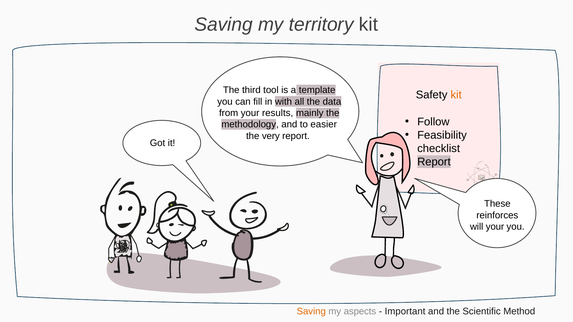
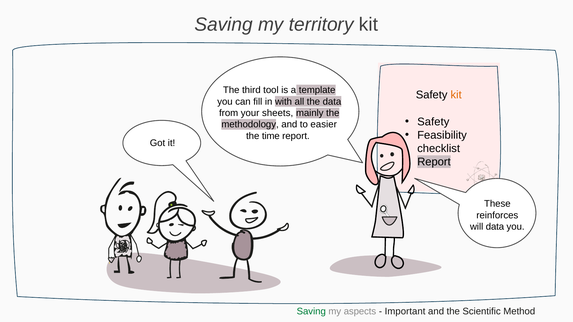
results: results -> sheets
Follow at (433, 122): Follow -> Safety
very: very -> time
will your: your -> data
Saving at (311, 312) colour: orange -> green
